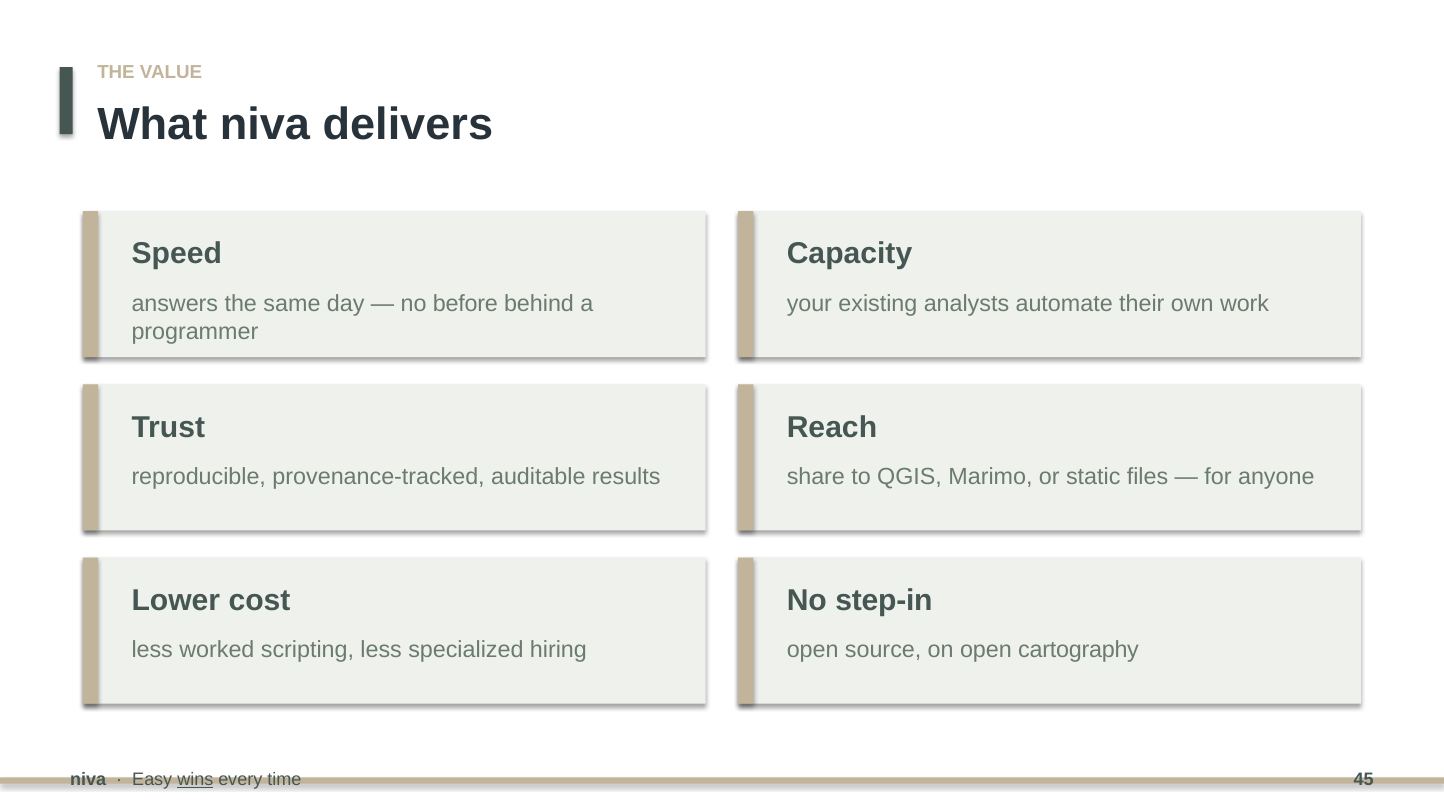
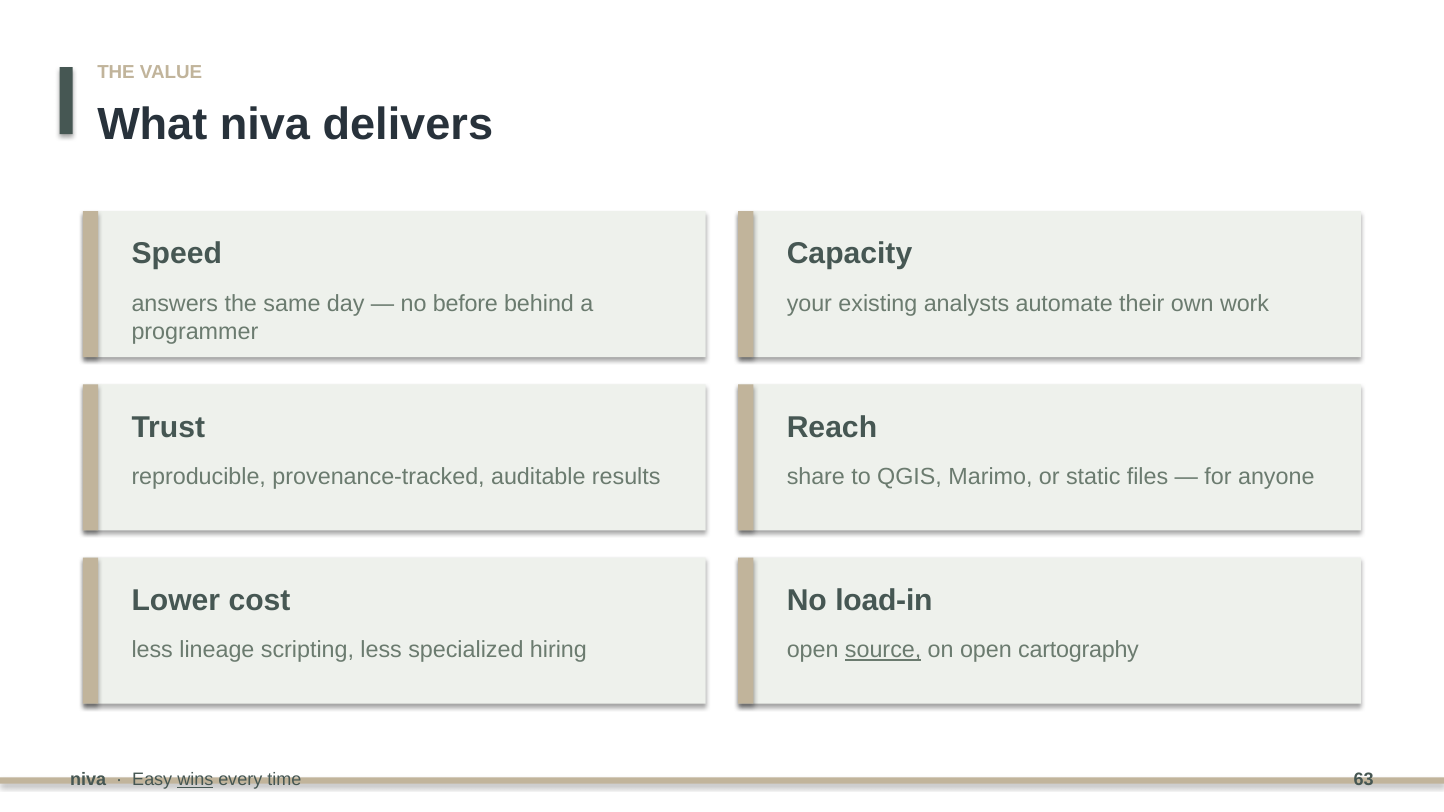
step-in: step-in -> load-in
worked: worked -> lineage
source underline: none -> present
45: 45 -> 63
